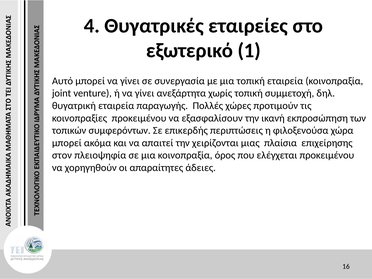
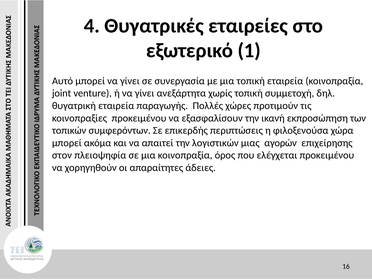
χειρίζονται: χειρίζονται -> λογιστικών
πλαίσια: πλαίσια -> αγορών
